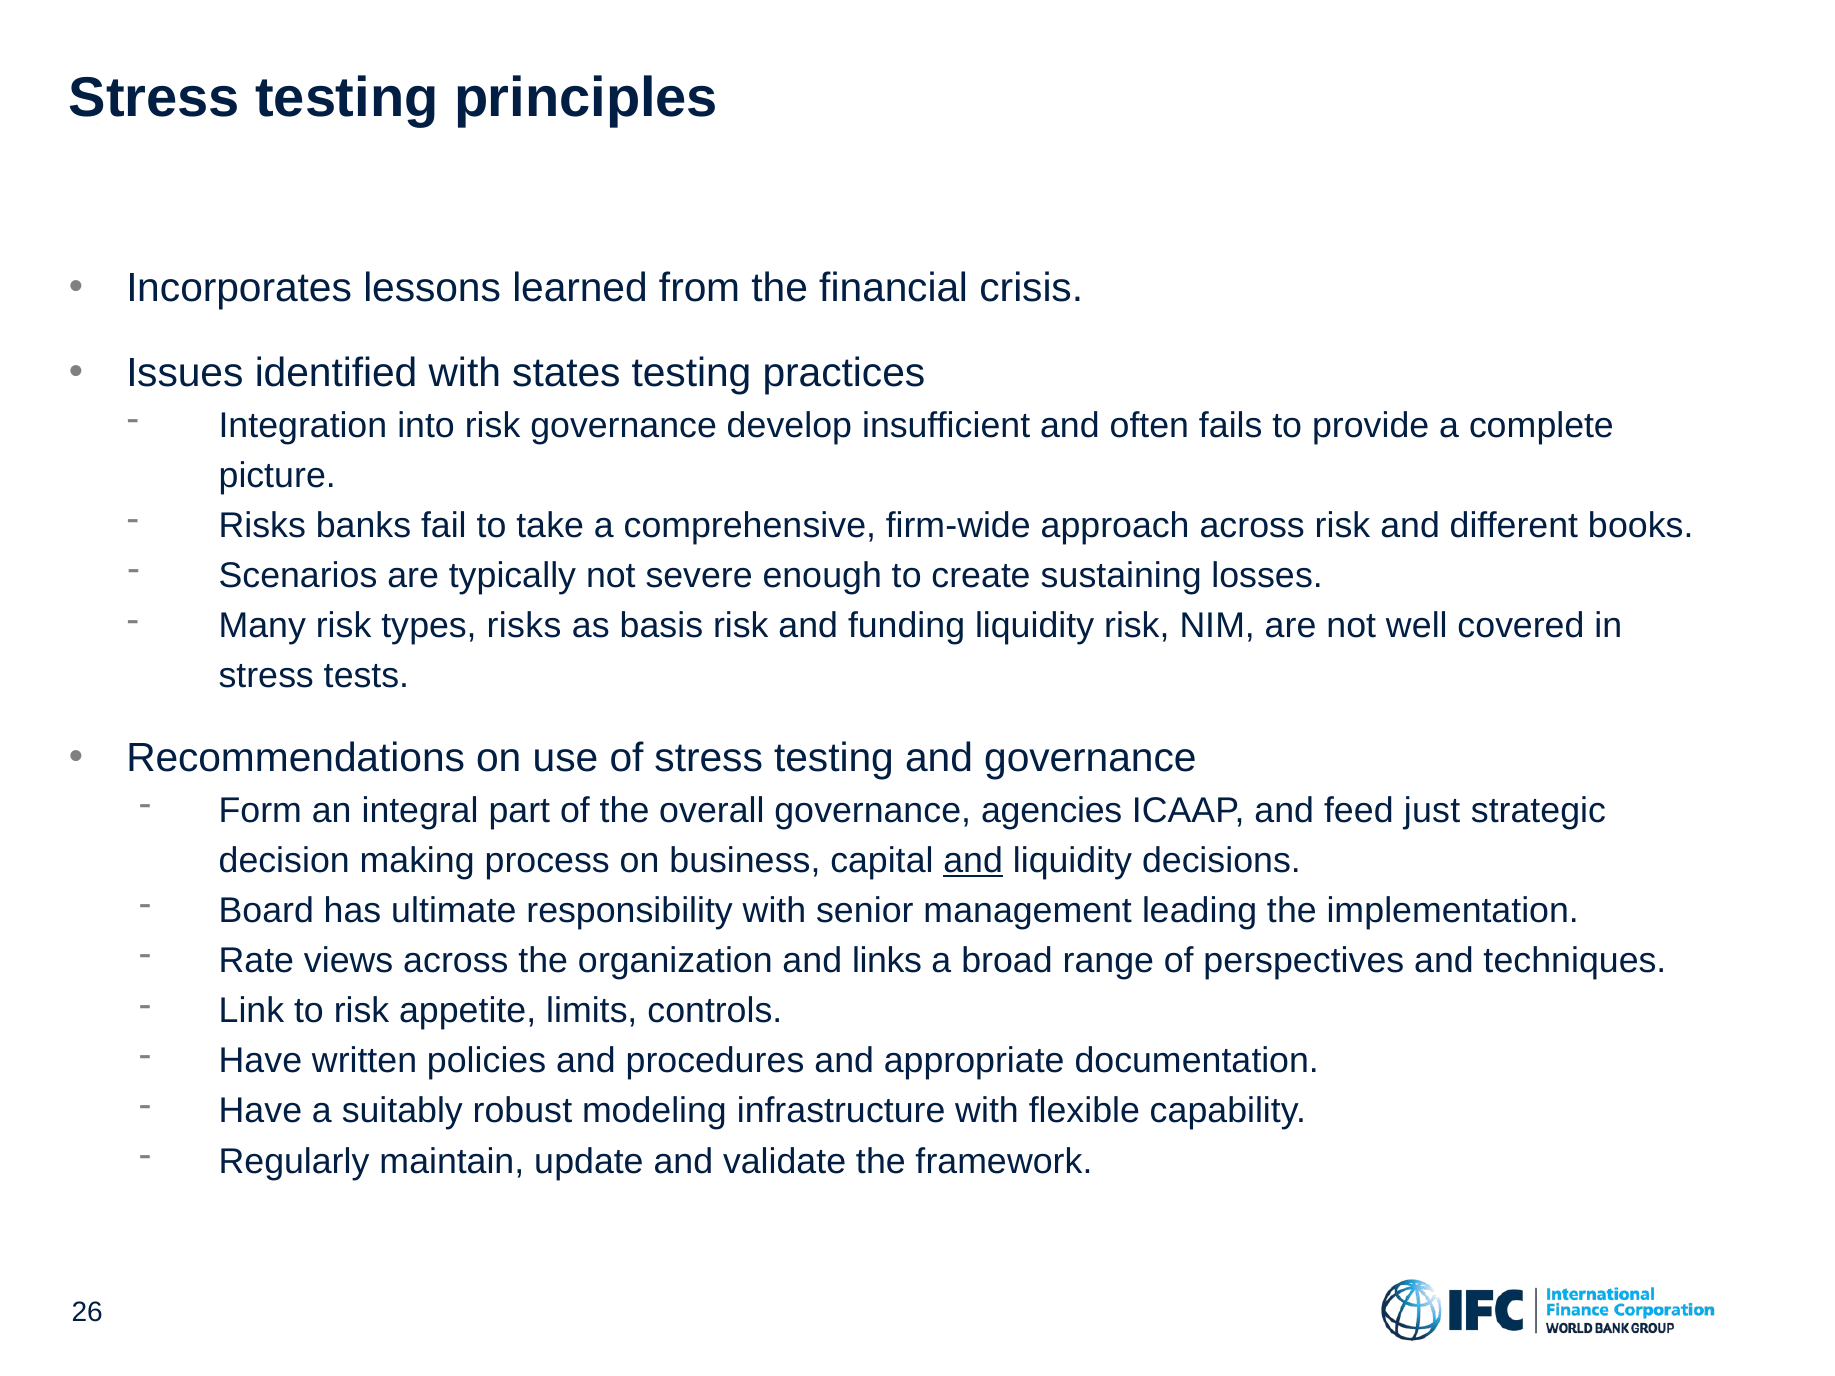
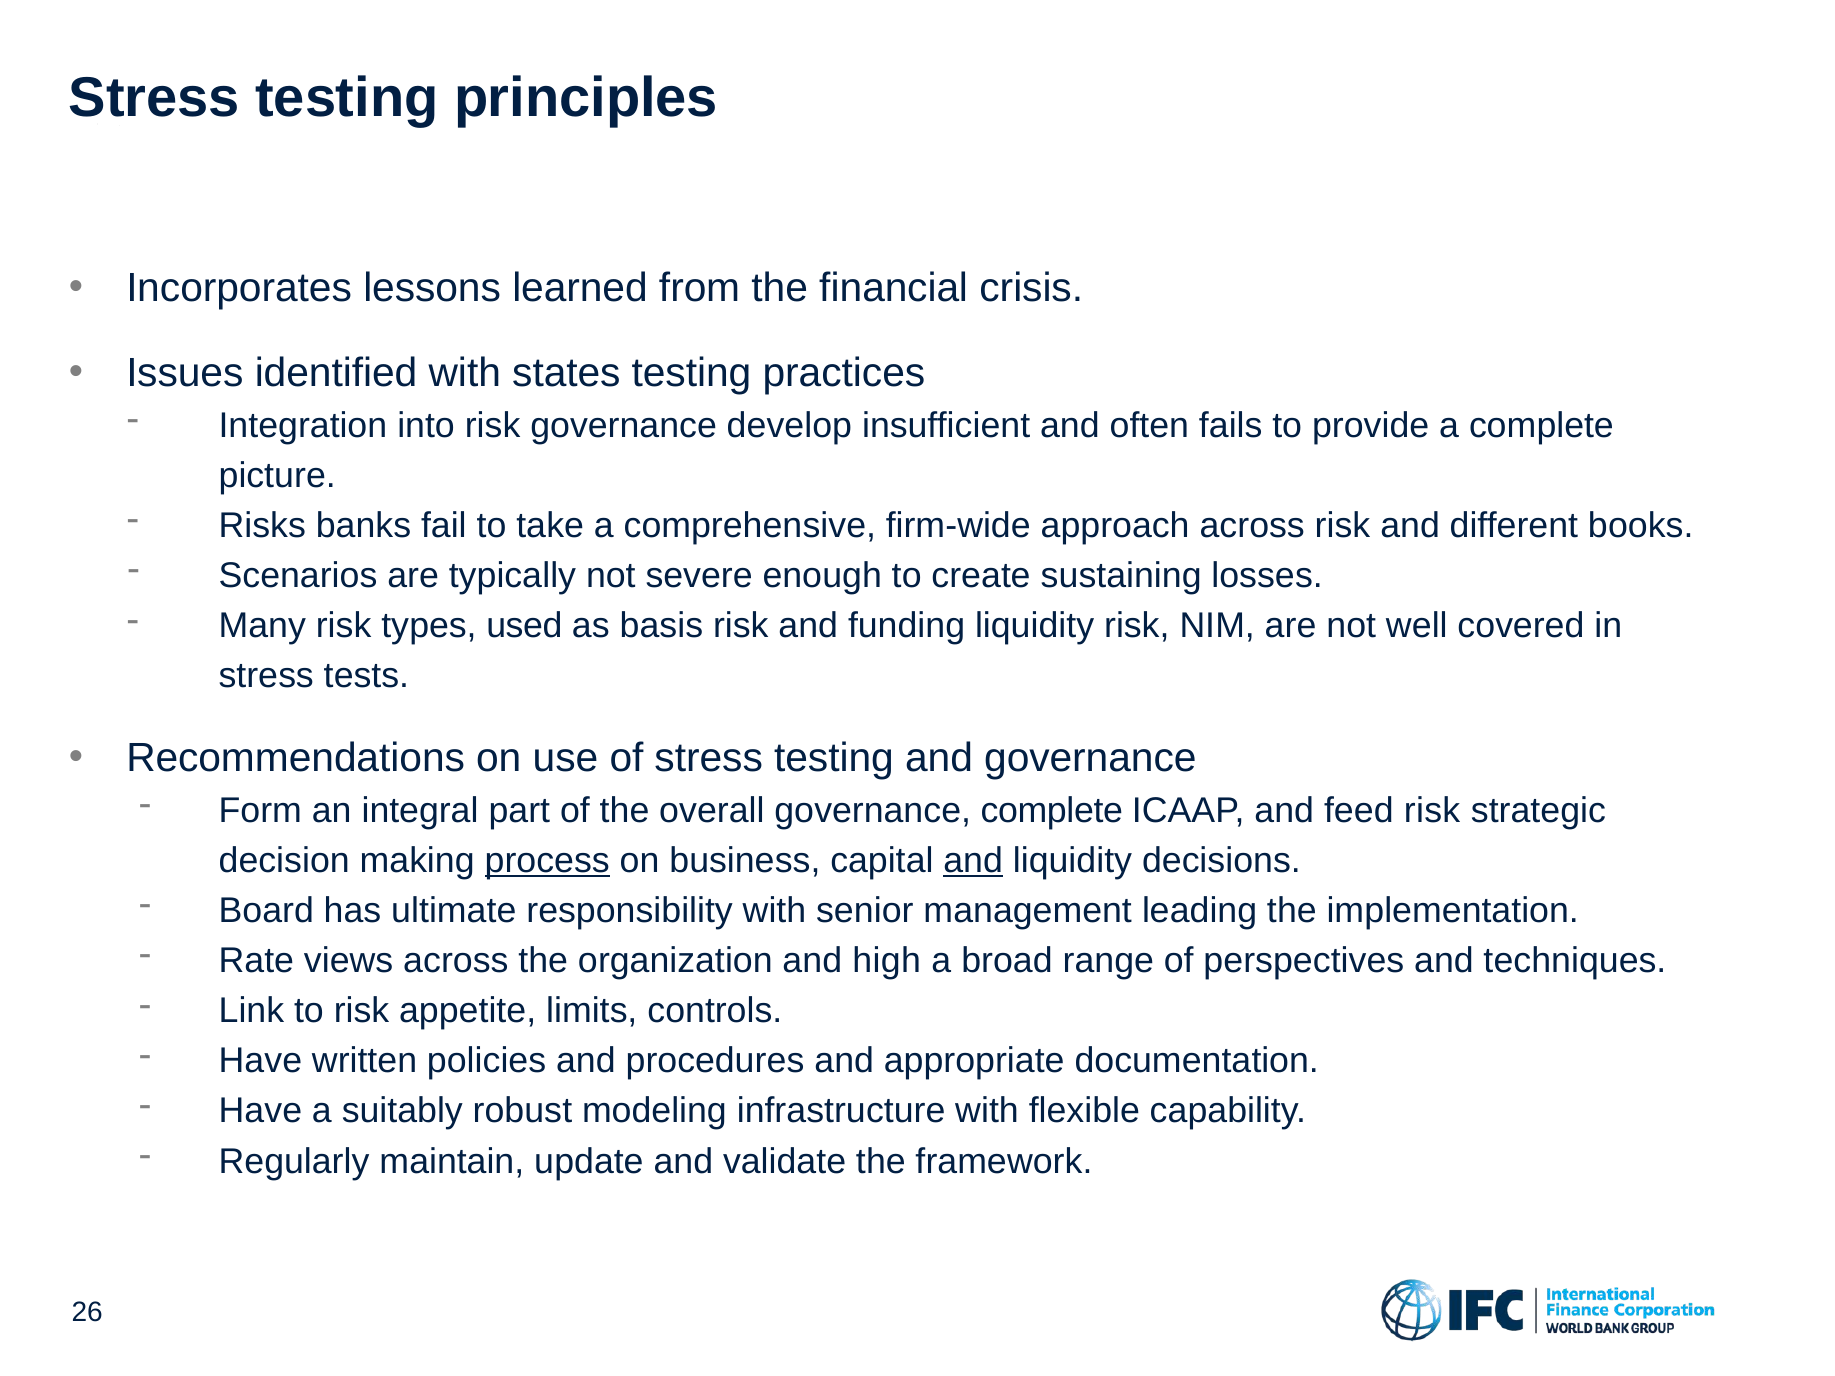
types risks: risks -> used
governance agencies: agencies -> complete
feed just: just -> risk
process underline: none -> present
links: links -> high
